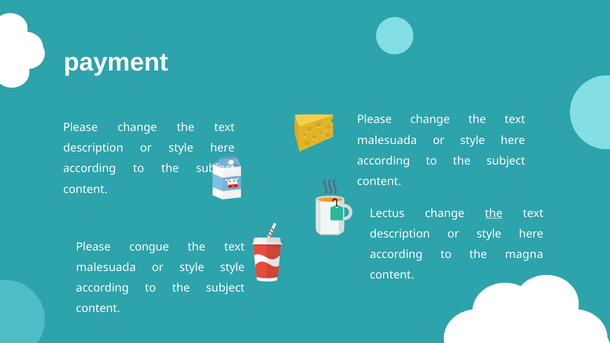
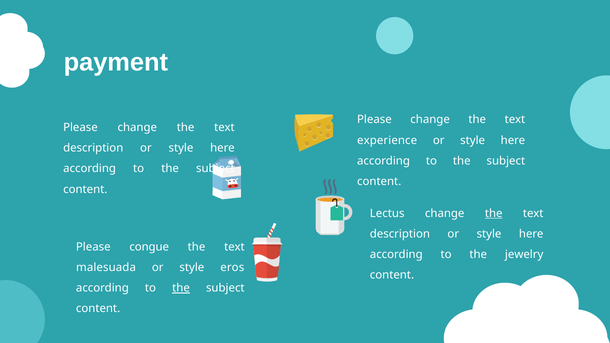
malesuada at (387, 140): malesuada -> experience
magna: magna -> jewelry
style style: style -> eros
the at (181, 288) underline: none -> present
